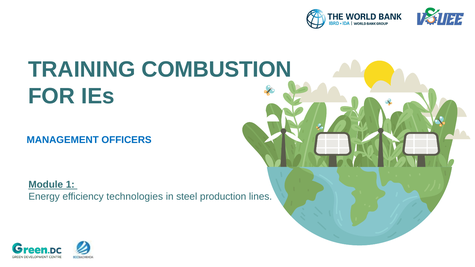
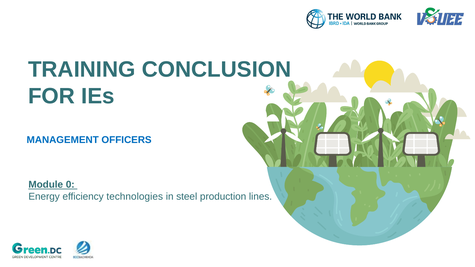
COMBUSTION: COMBUSTION -> CONCLUSION
1: 1 -> 0
